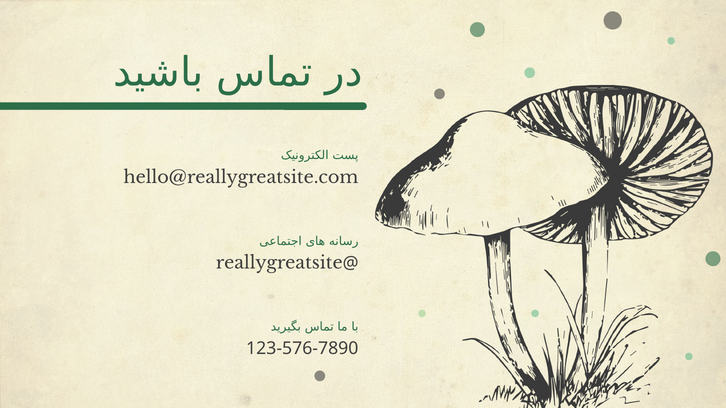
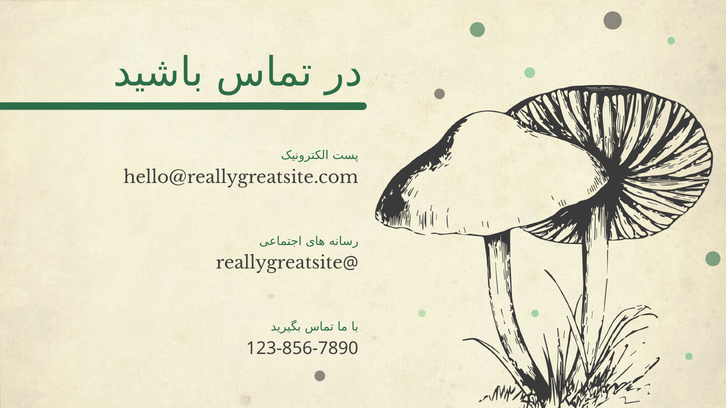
123-576-7890: 123-576-7890 -> 123-856-7890
